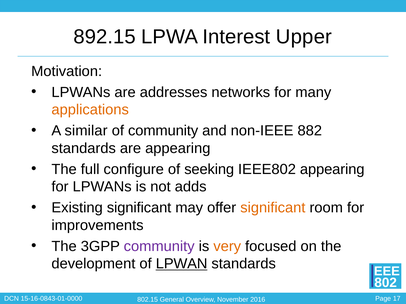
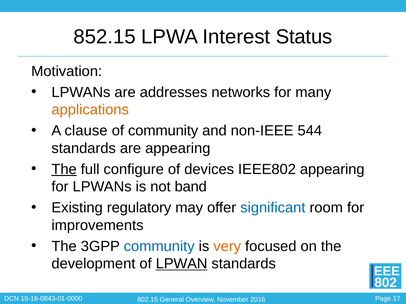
892.15: 892.15 -> 852.15
Upper: Upper -> Status
similar: similar -> clause
882: 882 -> 544
The at (64, 169) underline: none -> present
seeking: seeking -> devices
adds: adds -> band
Existing significant: significant -> regulatory
significant at (273, 208) colour: orange -> blue
community at (159, 247) colour: purple -> blue
